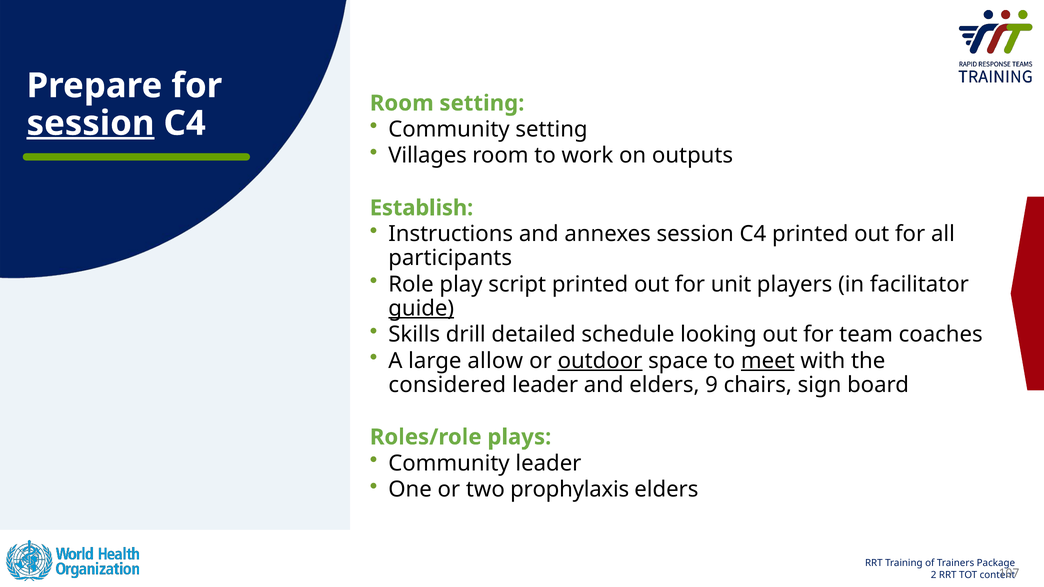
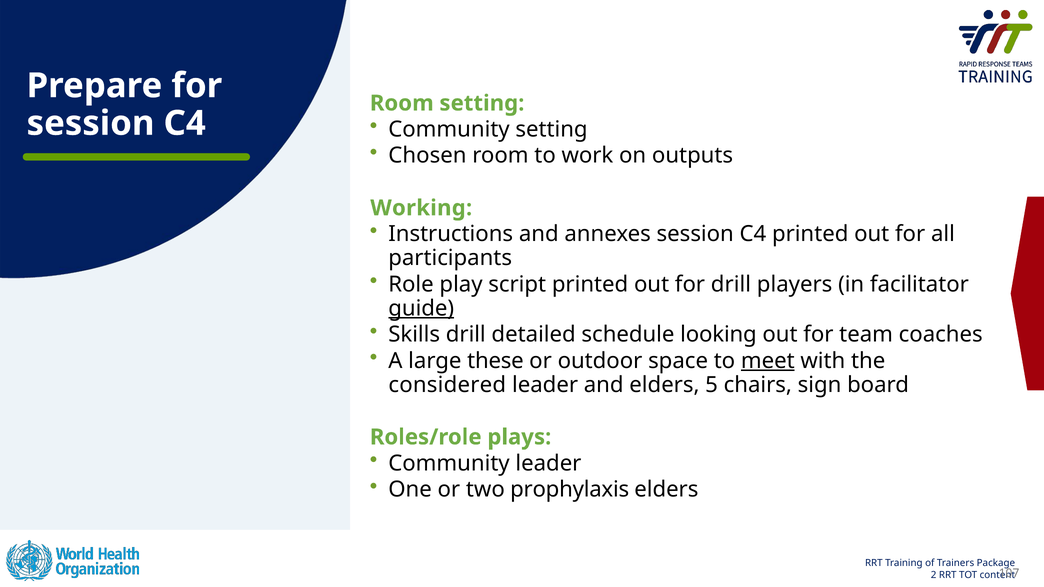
session at (91, 123) underline: present -> none
Villages: Villages -> Chosen
Establish: Establish -> Working
for unit: unit -> drill
allow: allow -> these
outdoor underline: present -> none
9: 9 -> 5
